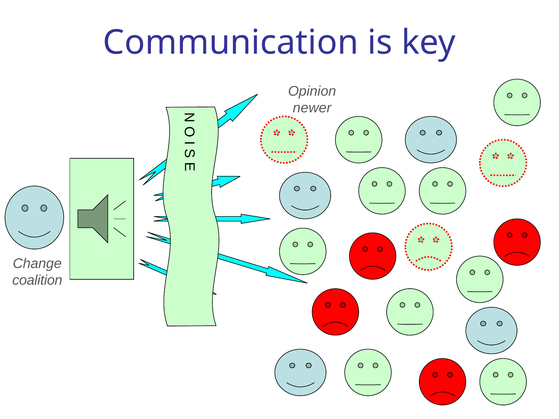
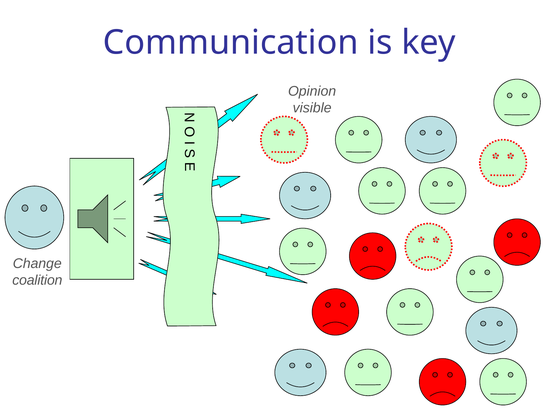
newer: newer -> visible
